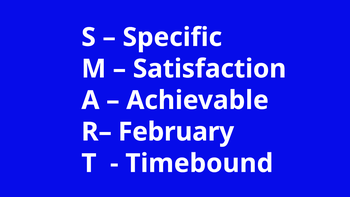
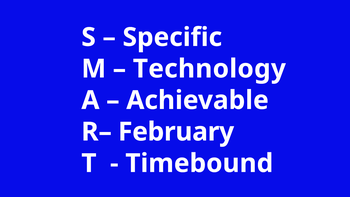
Satisfaction: Satisfaction -> Technology
